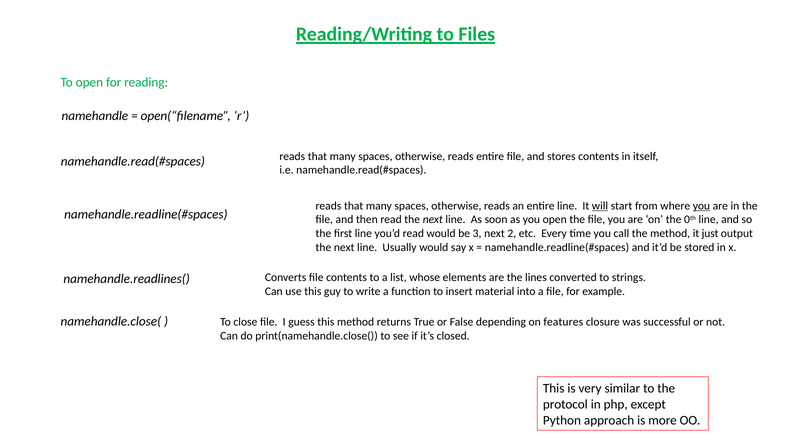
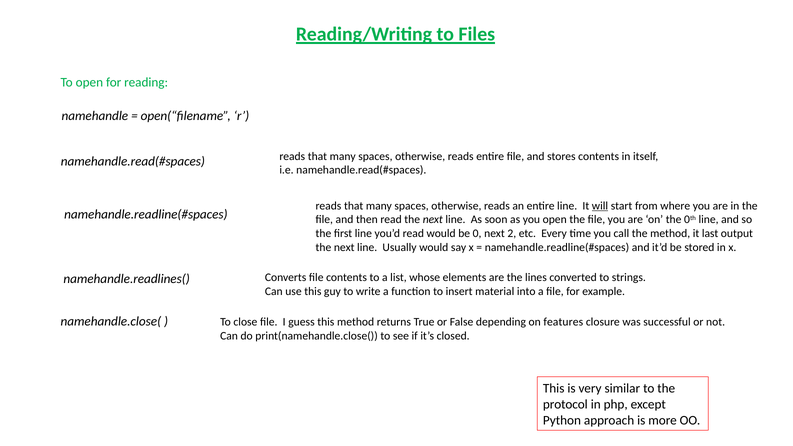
you at (701, 206) underline: present -> none
3: 3 -> 0
just: just -> last
